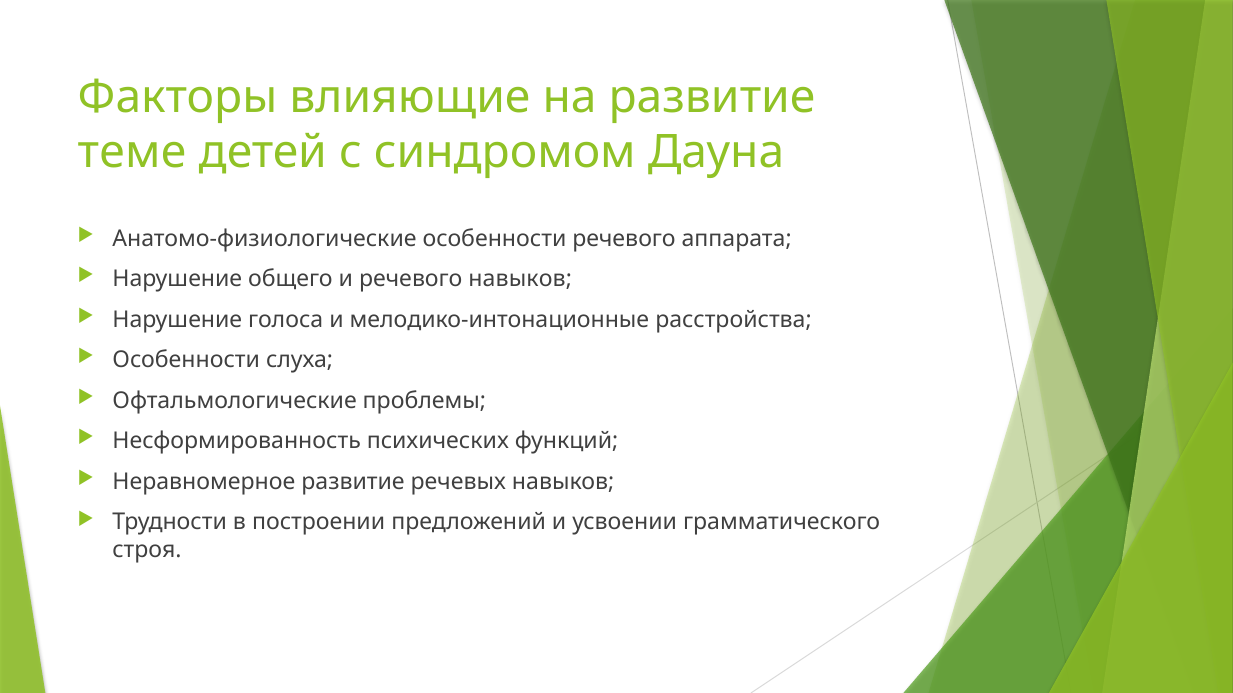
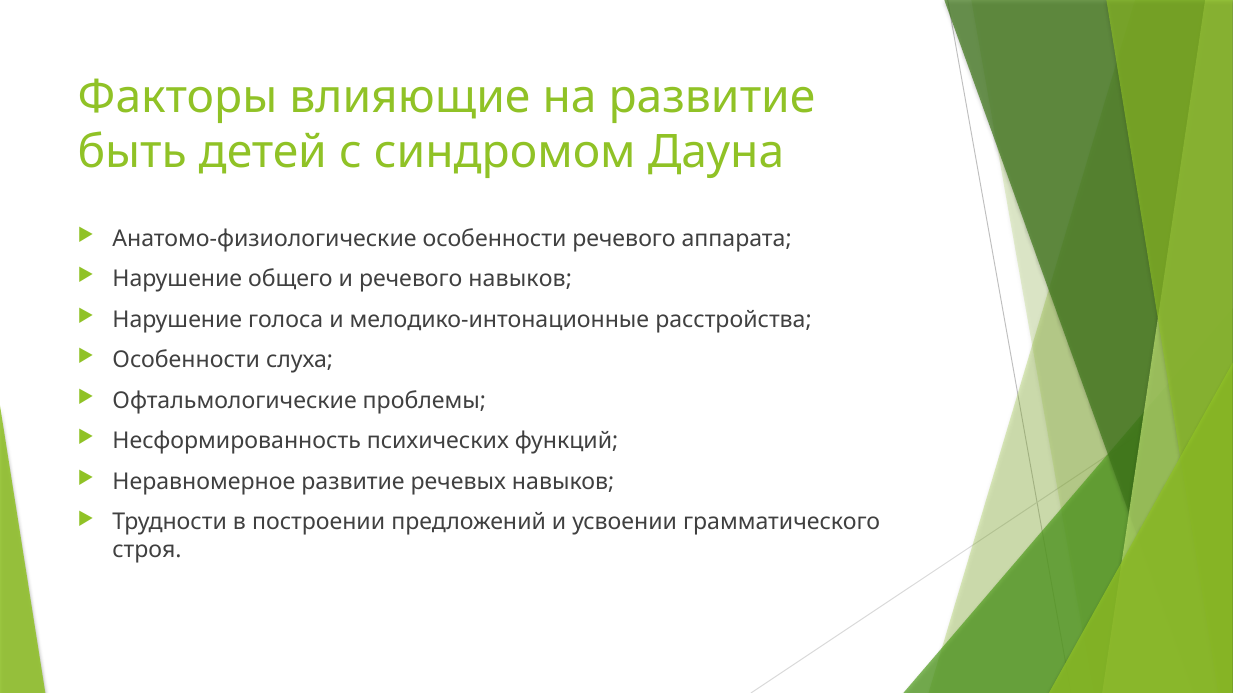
теме: теме -> быть
